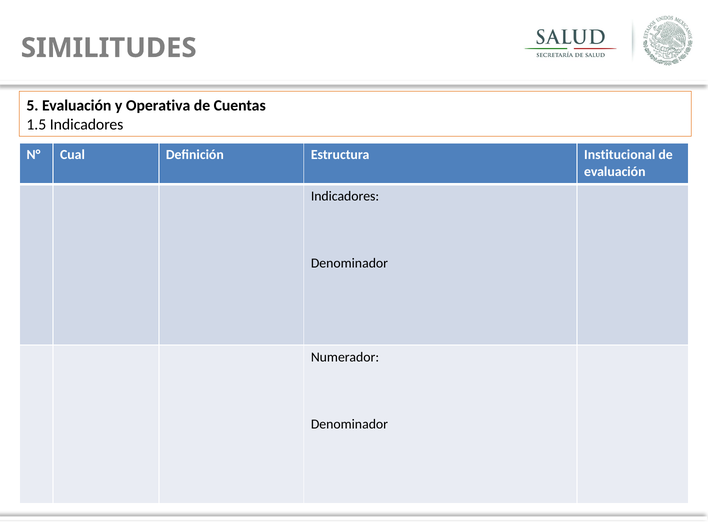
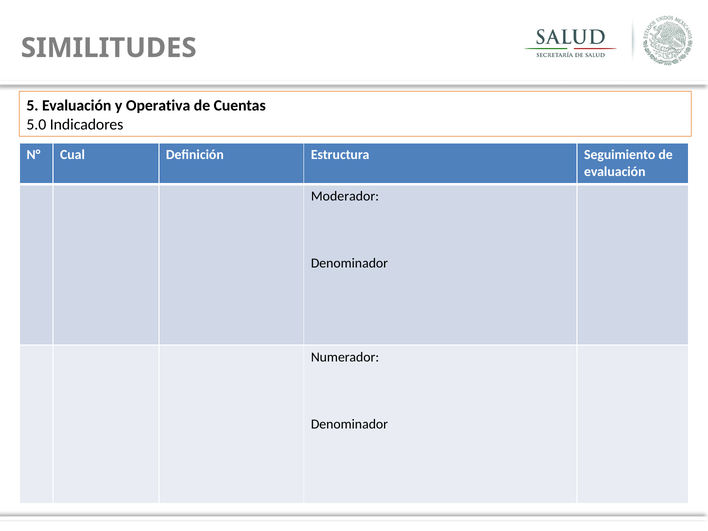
1.5: 1.5 -> 5.0
Institucional: Institucional -> Seguimiento
Indicadores at (345, 196): Indicadores -> Moderador
